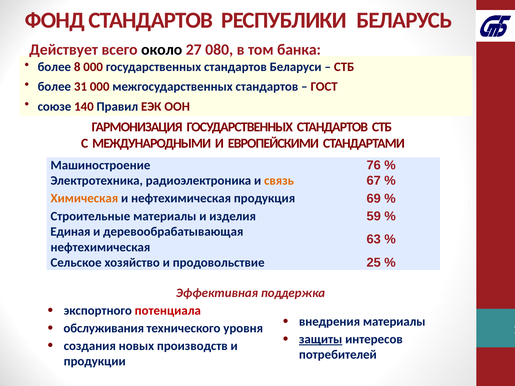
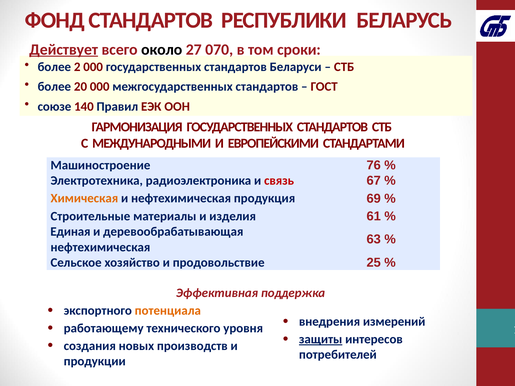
Действует underline: none -> present
080: 080 -> 070
банка: банка -> сроки
8: 8 -> 2
31: 31 -> 20
связь colour: orange -> red
59: 59 -> 61
потенциала colour: red -> orange
внедрения материалы: материалы -> измерений
обслуживания: обслуживания -> работающему
